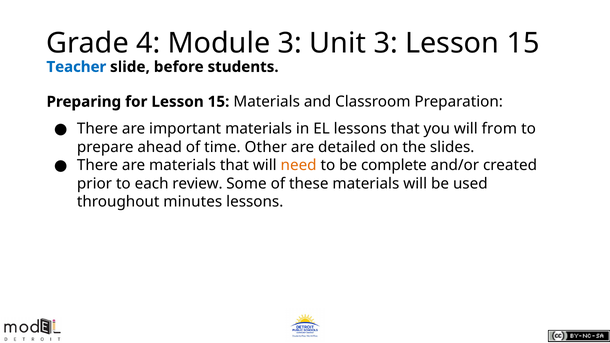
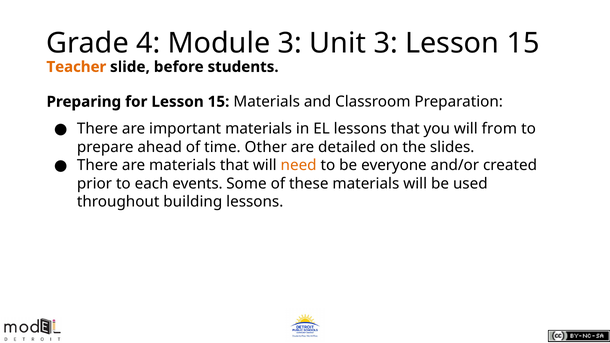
Teacher colour: blue -> orange
complete: complete -> everyone
review: review -> events
minutes: minutes -> building
